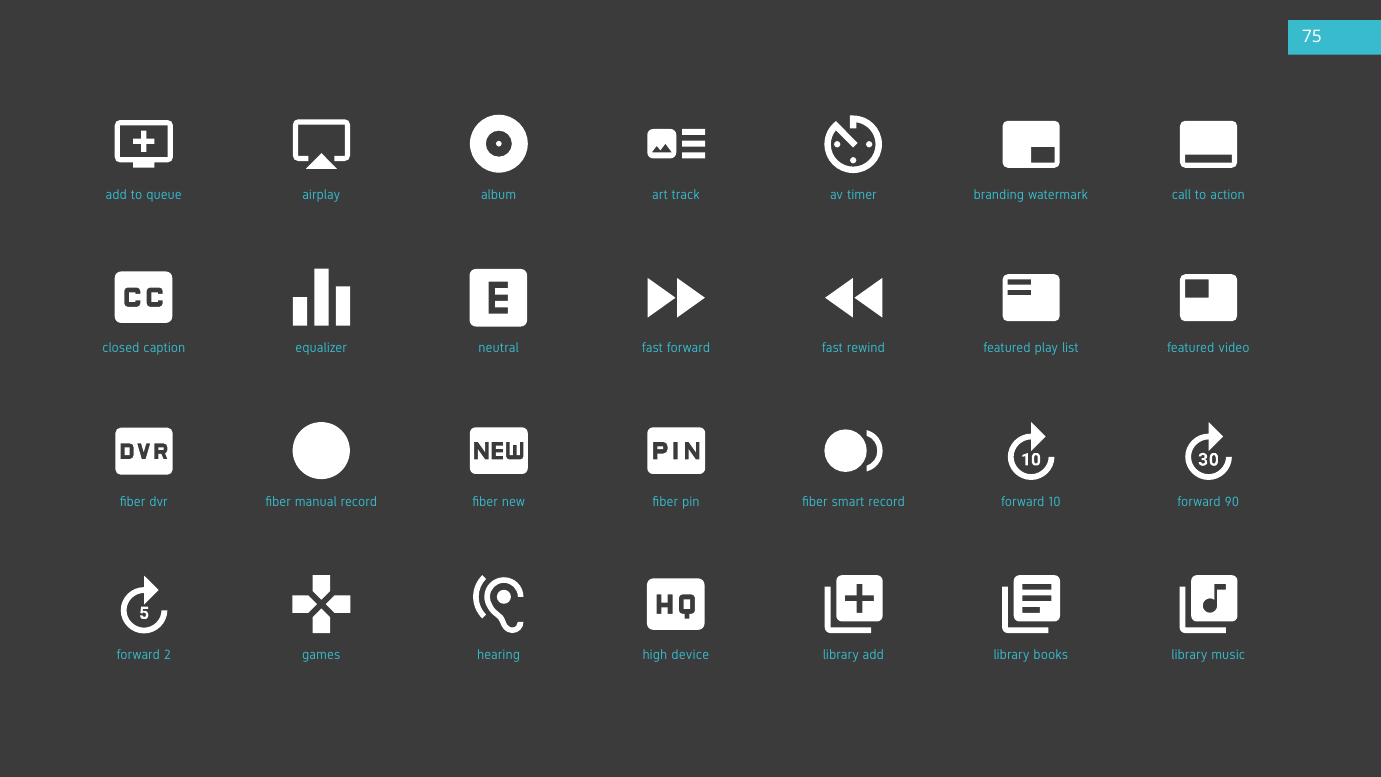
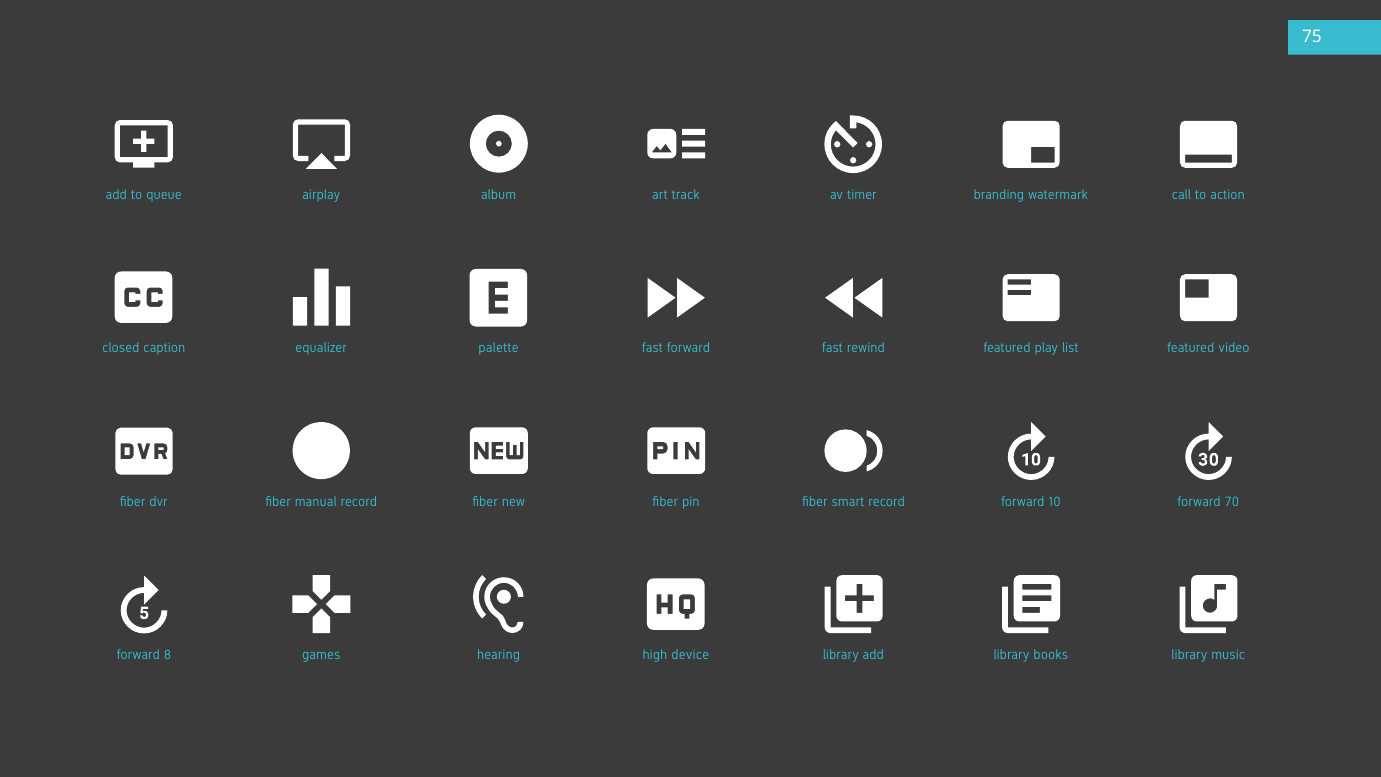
neutral: neutral -> palette
90: 90 -> 70
2: 2 -> 8
